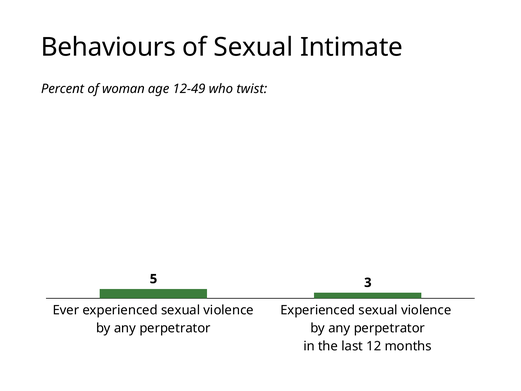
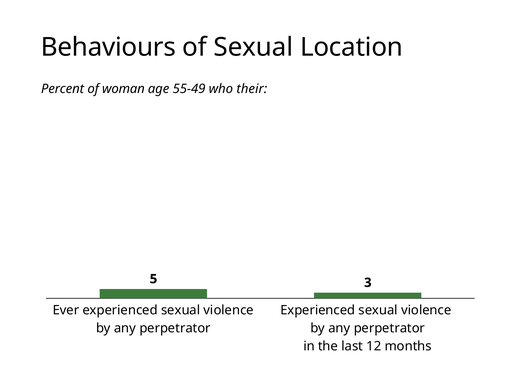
Intimate: Intimate -> Location
12-49: 12-49 -> 55-49
twist: twist -> their
